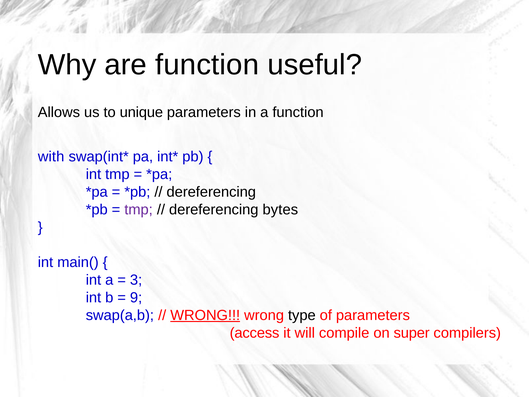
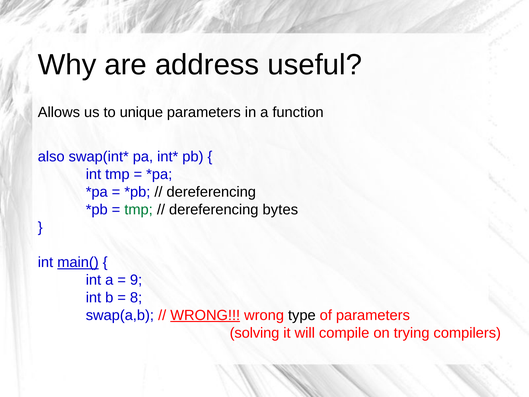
are function: function -> address
with: with -> also
tmp at (139, 209) colour: purple -> green
main( underline: none -> present
3: 3 -> 9
9: 9 -> 8
access: access -> solving
super: super -> trying
